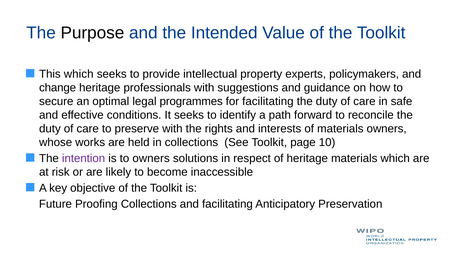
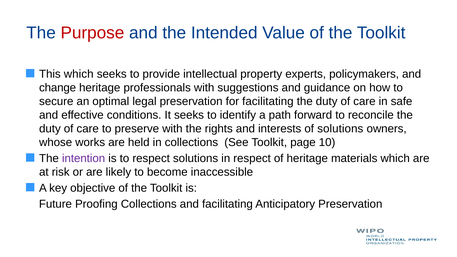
Purpose colour: black -> red
legal programmes: programmes -> preservation
of materials: materials -> solutions
to owners: owners -> respect
